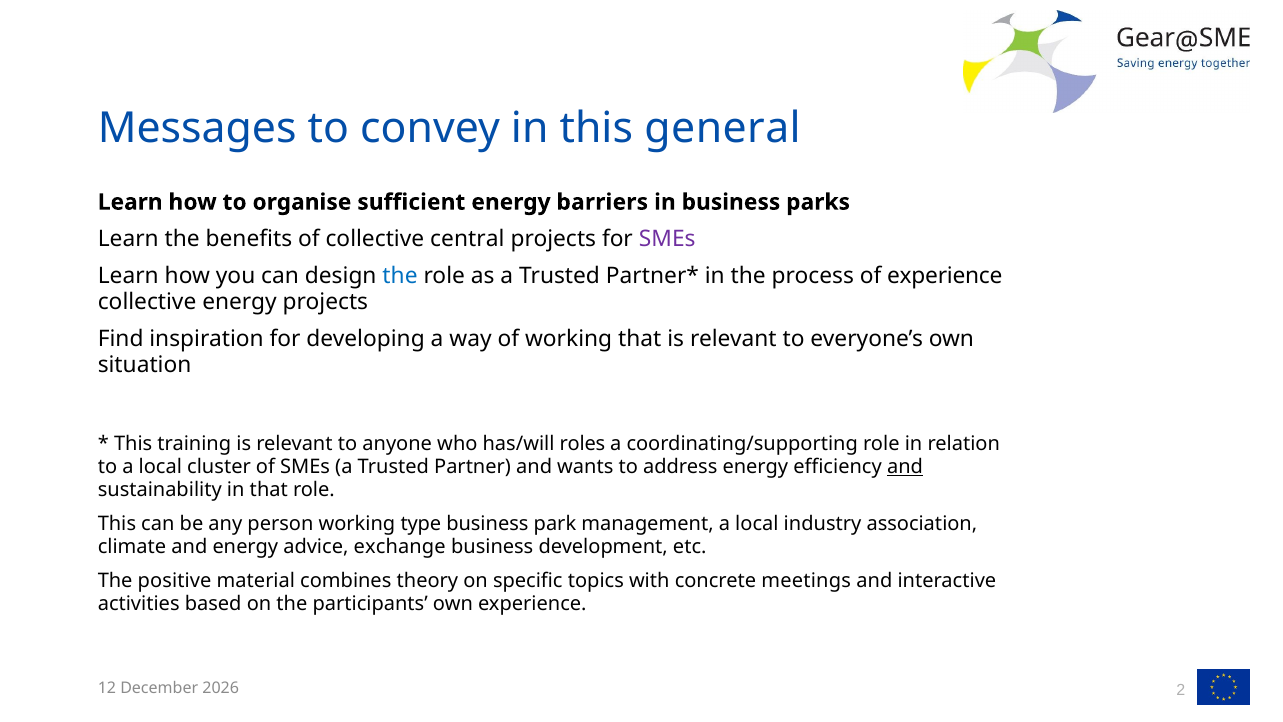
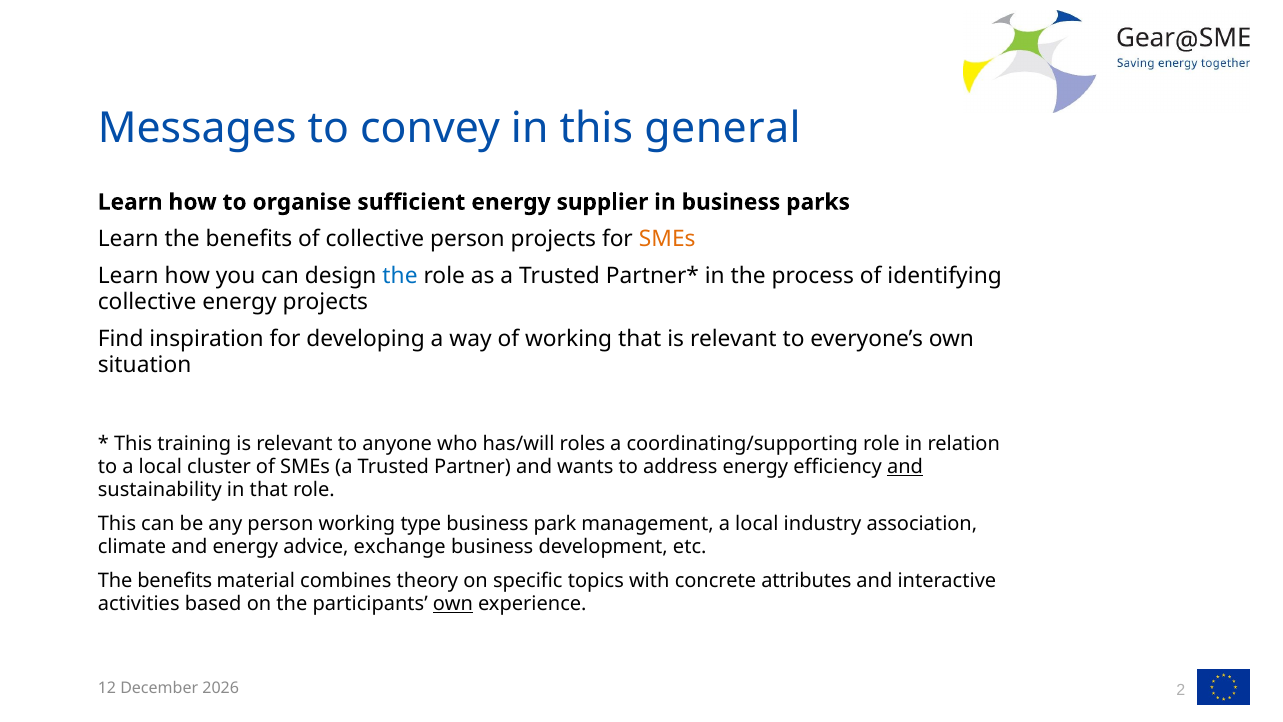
barriers: barriers -> supplier
collective central: central -> person
SMEs at (667, 239) colour: purple -> orange
of experience: experience -> identifying
positive at (175, 580): positive -> benefits
meetings: meetings -> attributes
own at (453, 603) underline: none -> present
